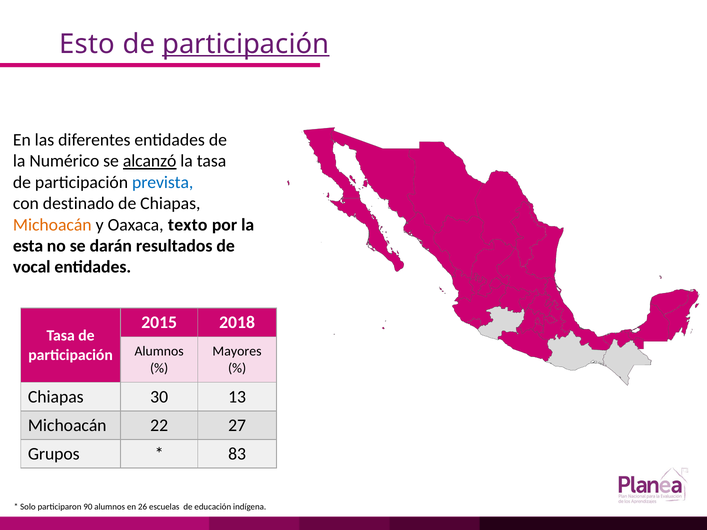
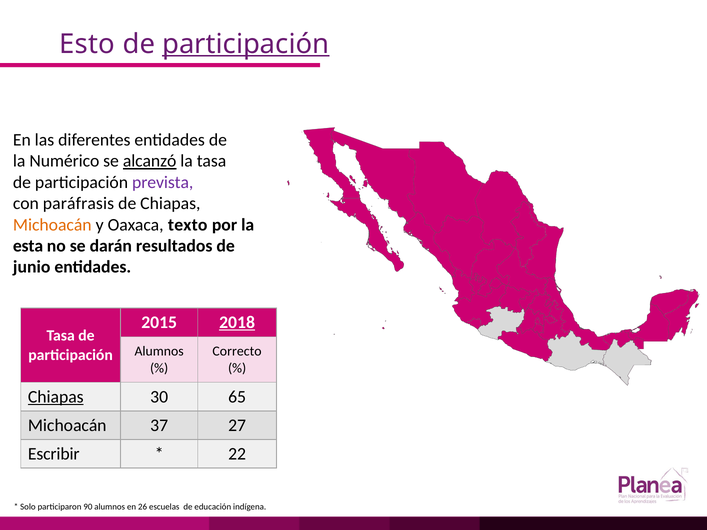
prevista colour: blue -> purple
destinado: destinado -> paráfrasis
vocal: vocal -> junio
2018 underline: none -> present
Mayores: Mayores -> Correcto
Chiapas at (56, 397) underline: none -> present
13: 13 -> 65
22: 22 -> 37
Grupos: Grupos -> Escribir
83: 83 -> 22
